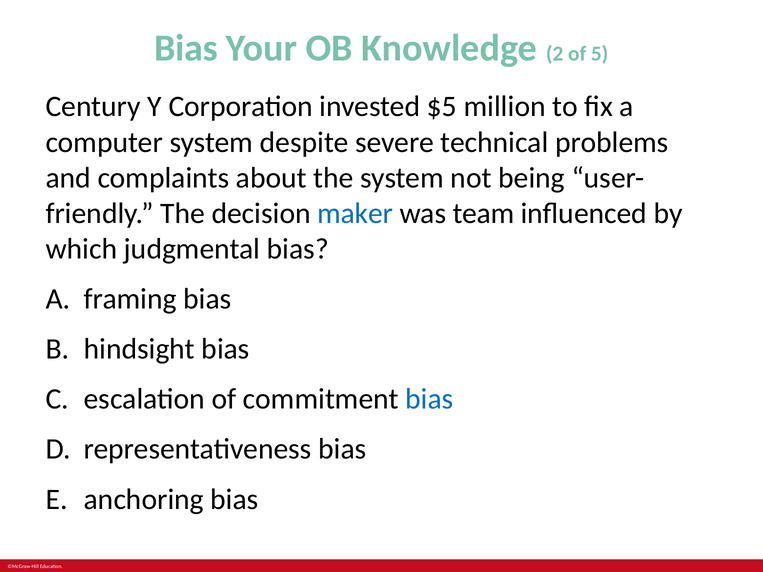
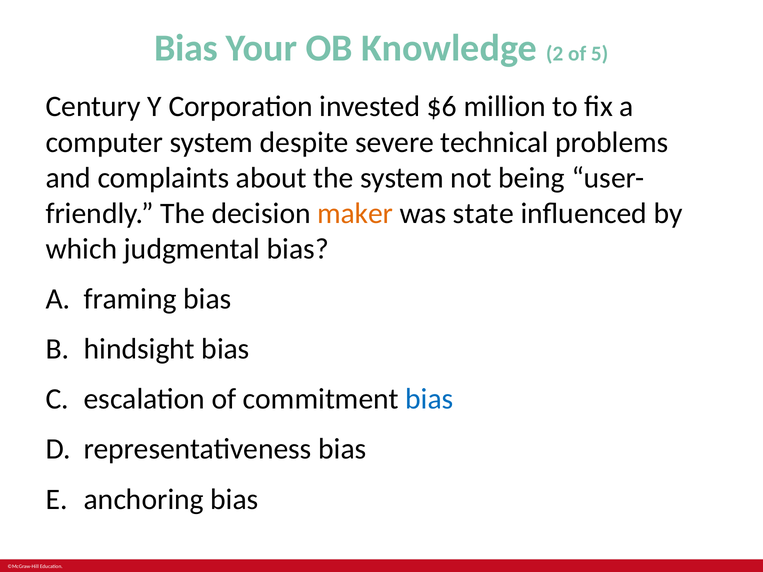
$5: $5 -> $6
maker colour: blue -> orange
team: team -> state
